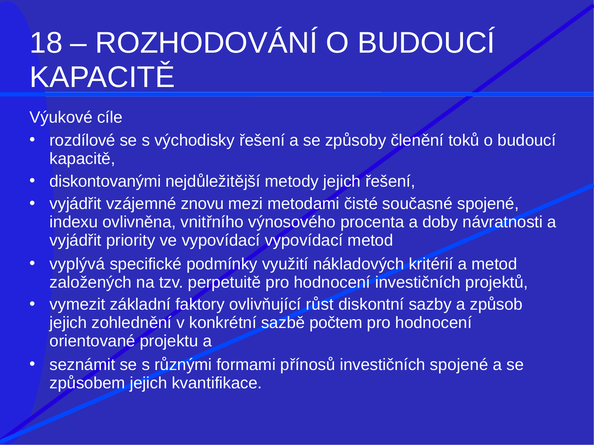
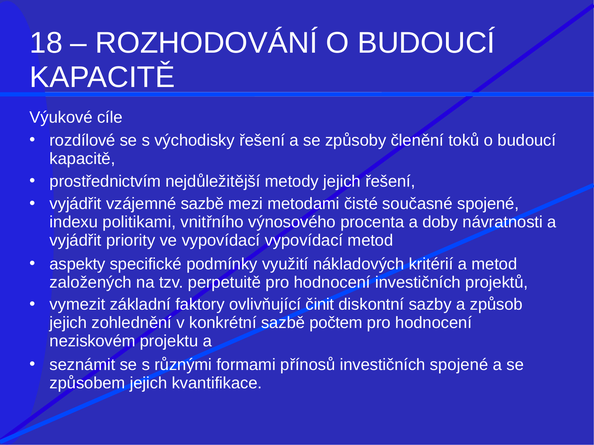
diskontovanými: diskontovanými -> prostřednictvím
vzájemné znovu: znovu -> sazbě
ovlivněna: ovlivněna -> politikami
vyplývá: vyplývá -> aspekty
růst: růst -> činit
orientované: orientované -> neziskovém
